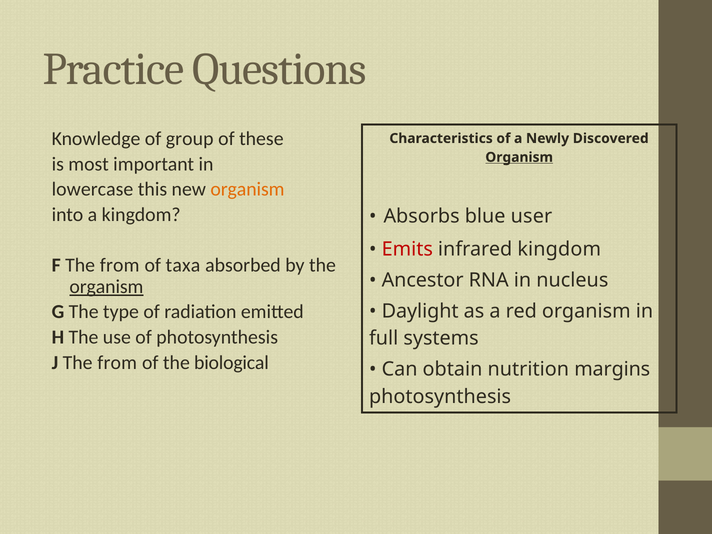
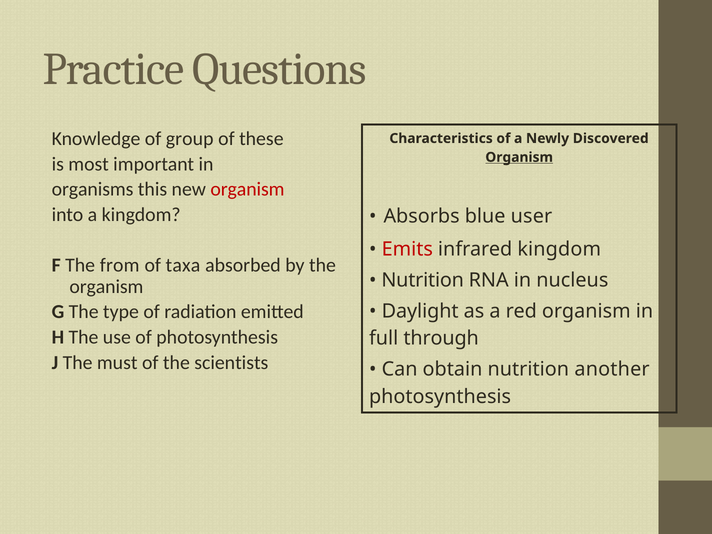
lowercase: lowercase -> organisms
organism at (247, 189) colour: orange -> red
Ancestor at (423, 280): Ancestor -> Nutrition
organism at (106, 287) underline: present -> none
systems: systems -> through
J The from: from -> must
biological: biological -> scientists
margins: margins -> another
